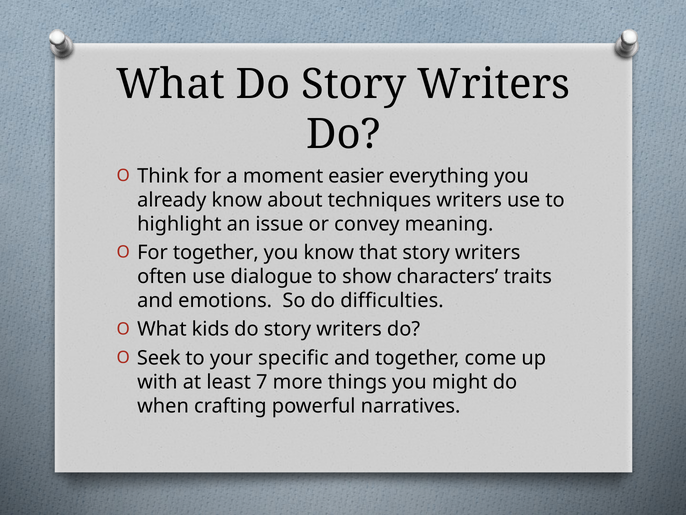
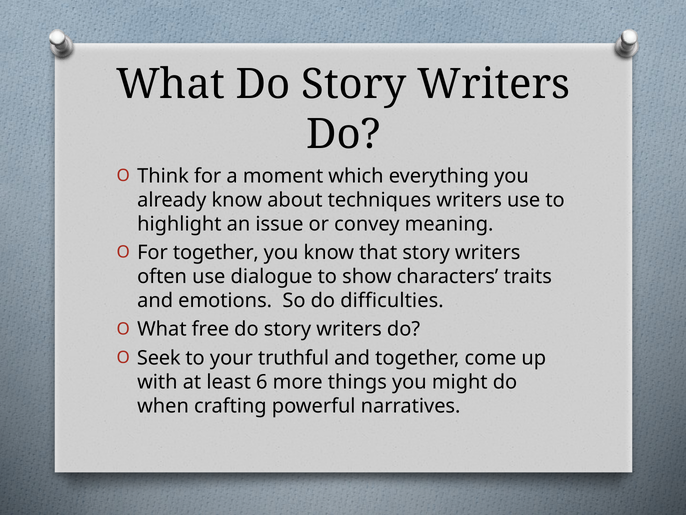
easier: easier -> which
kids: kids -> free
specific: specific -> truthful
7: 7 -> 6
